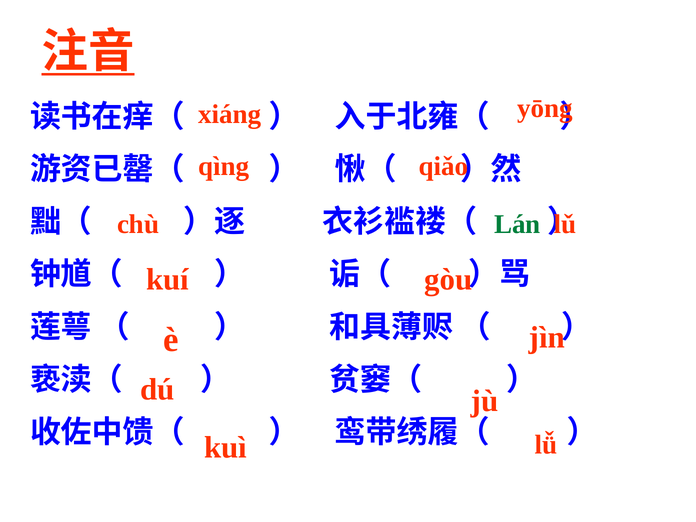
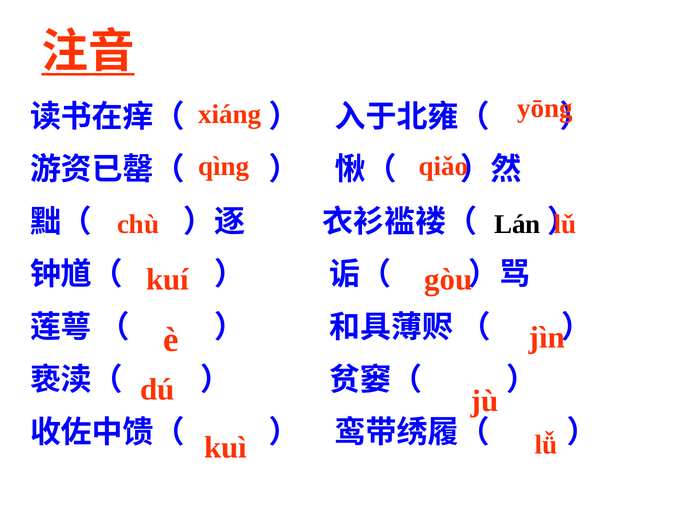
Lán colour: green -> black
